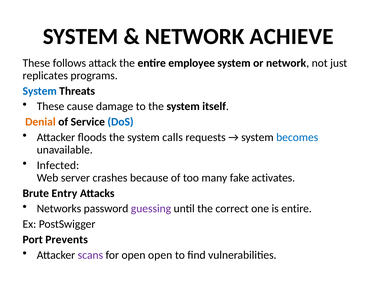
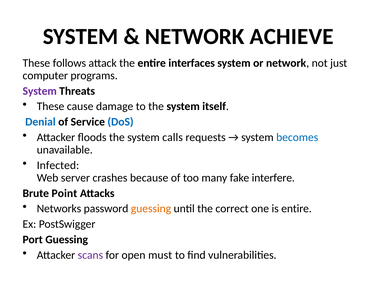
employee: employee -> interfaces
replicates: replicates -> computer
System at (40, 91) colour: blue -> purple
Denial colour: orange -> blue
activates: activates -> interfere
Entry: Entry -> Point
guessing at (151, 208) colour: purple -> orange
Port Prevents: Prevents -> Guessing
open open: open -> must
